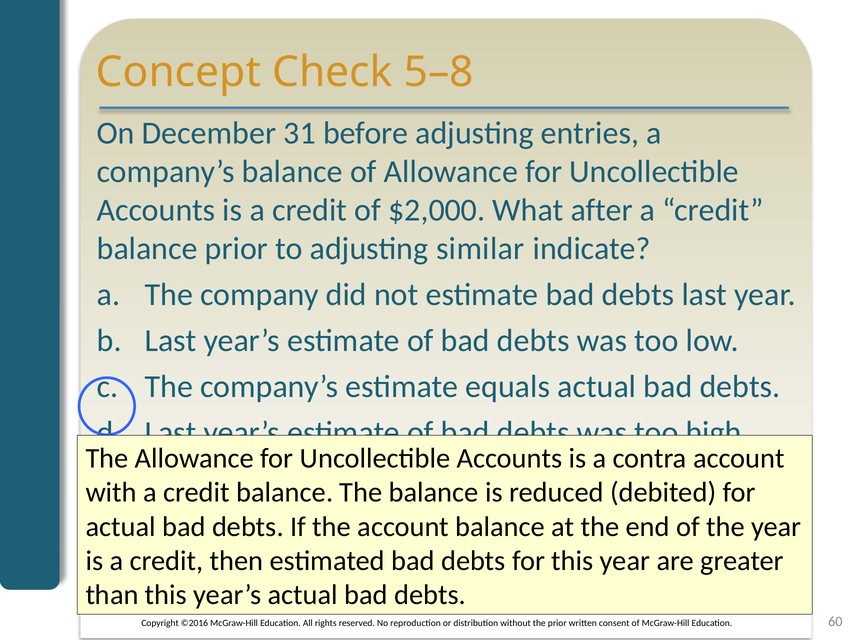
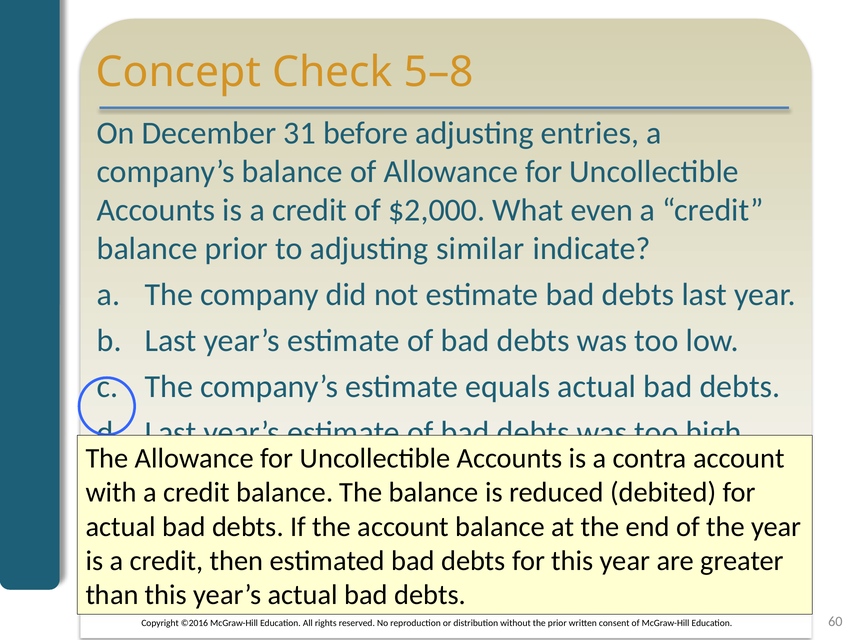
after: after -> even
